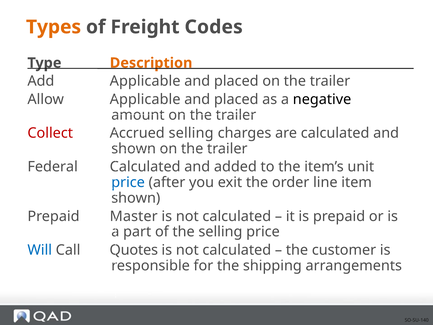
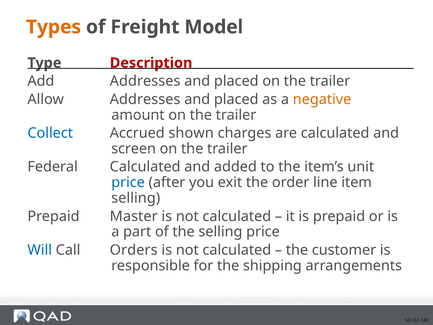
Codes: Codes -> Model
Description colour: orange -> red
Add Applicable: Applicable -> Addresses
Allow Applicable: Applicable -> Addresses
negative colour: black -> orange
Collect colour: red -> blue
Accrued selling: selling -> shown
shown at (134, 149): shown -> screen
shown at (136, 198): shown -> selling
Quotes: Quotes -> Orders
